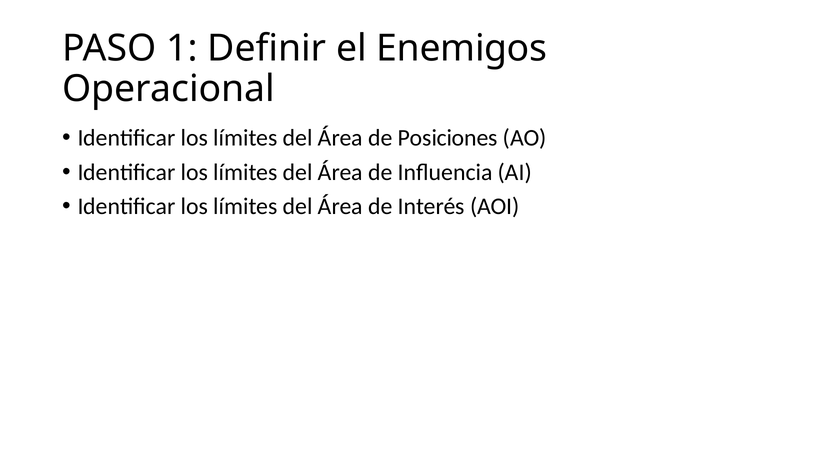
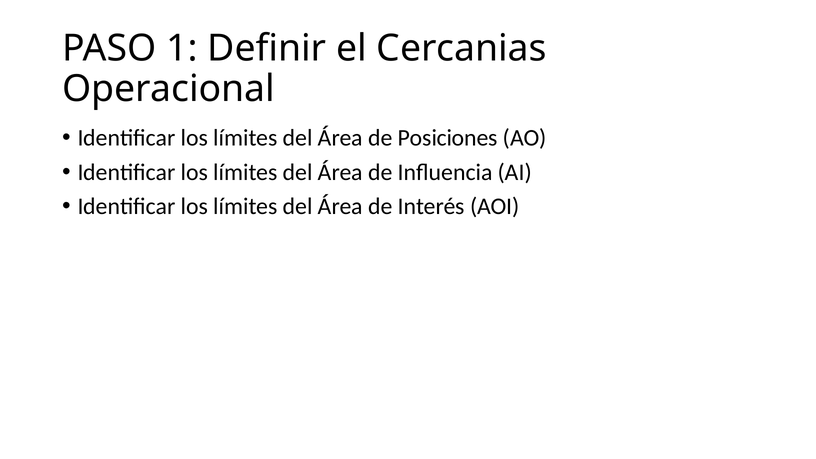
Enemigos: Enemigos -> Cercanias
